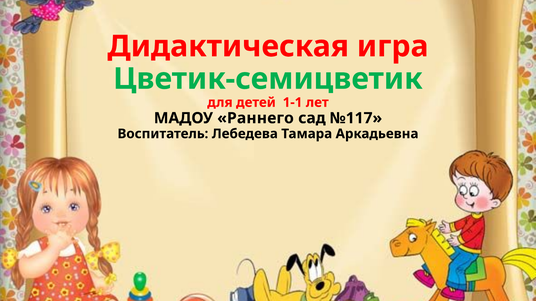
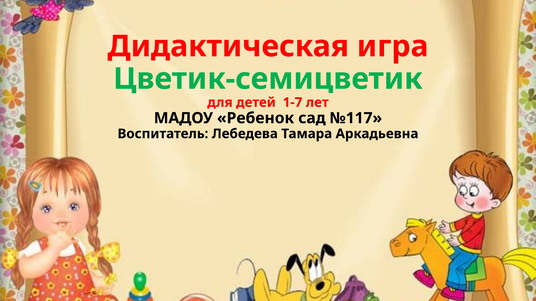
1-1: 1-1 -> 1-7
Раннего: Раннего -> Ребенок
